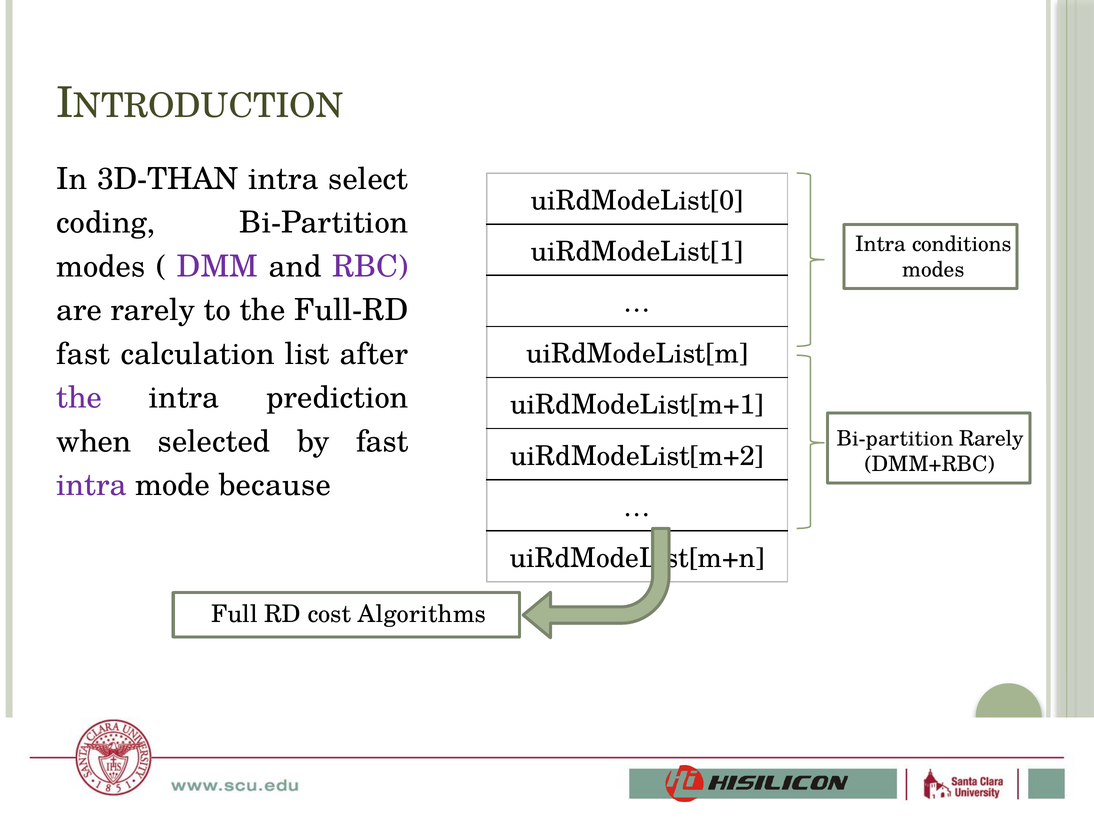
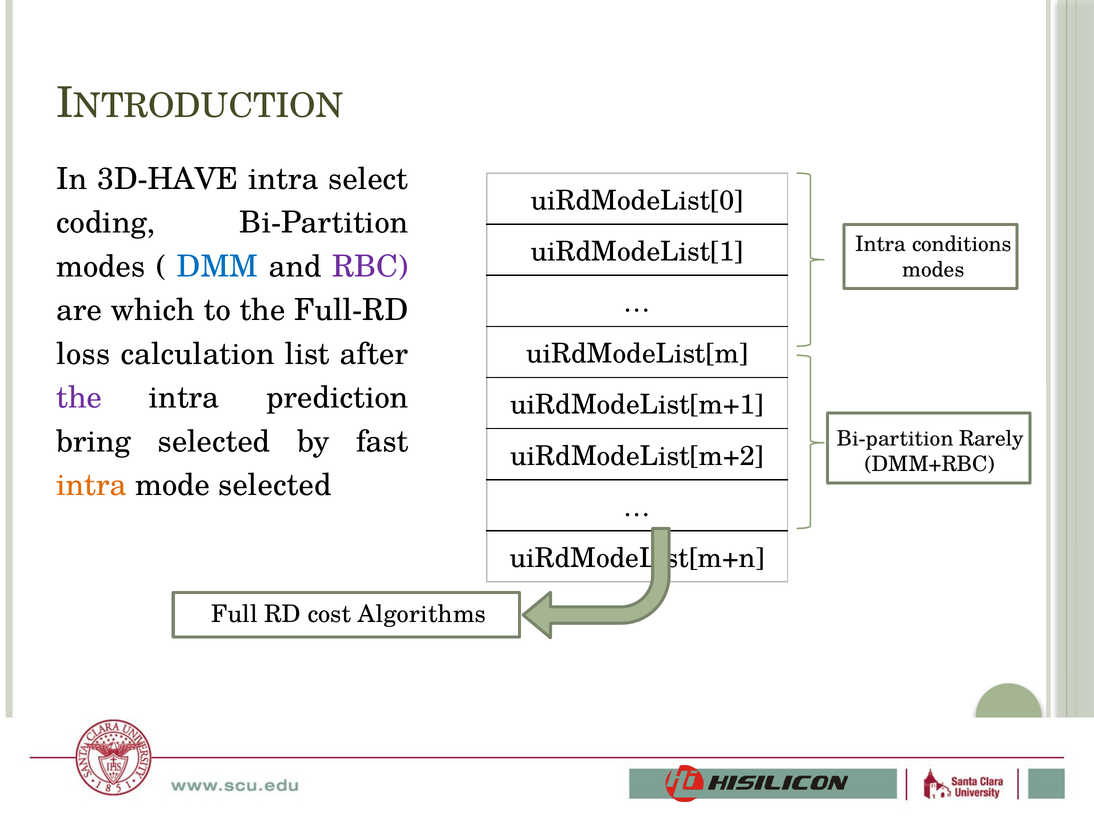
3D-THAN: 3D-THAN -> 3D-HAVE
DMM colour: purple -> blue
are rarely: rarely -> which
fast at (83, 354): fast -> loss
when: when -> bring
intra at (91, 486) colour: purple -> orange
mode because: because -> selected
